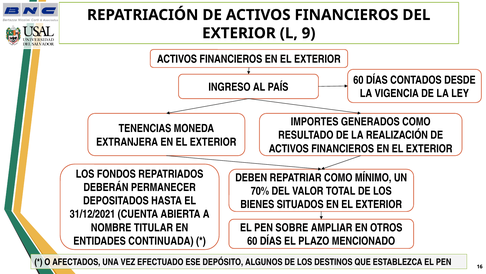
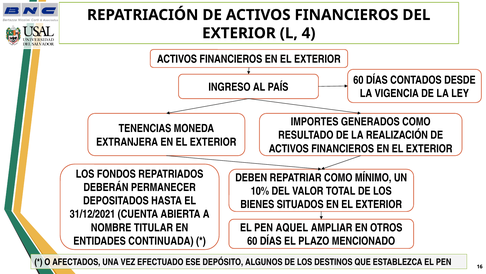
9: 9 -> 4
70%: 70% -> 10%
SOBRE: SOBRE -> AQUEL
